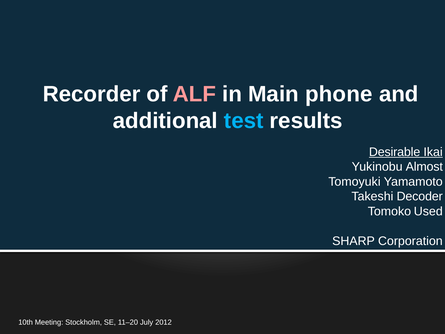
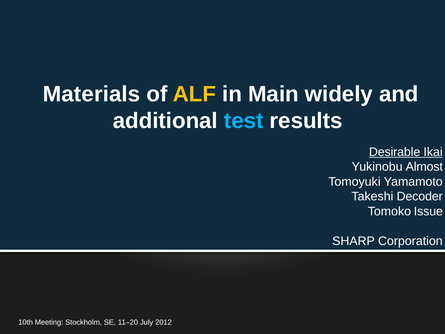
Recorder: Recorder -> Materials
ALF colour: pink -> yellow
phone: phone -> widely
Used: Used -> Issue
